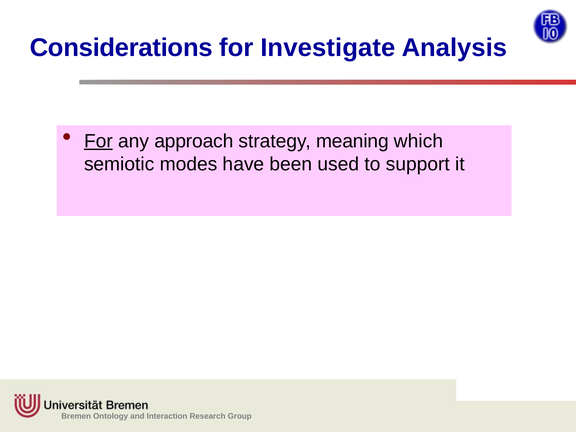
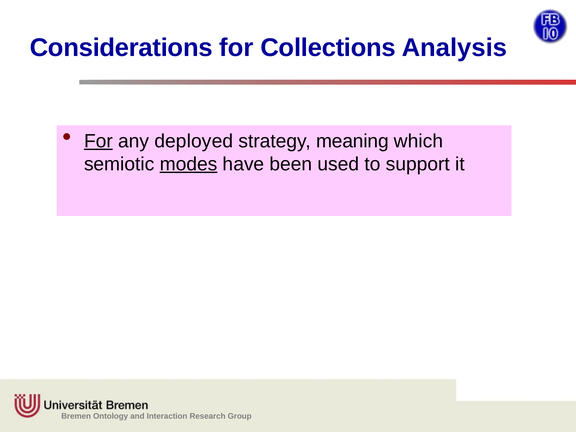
Investigate: Investigate -> Collections
approach: approach -> deployed
modes underline: none -> present
